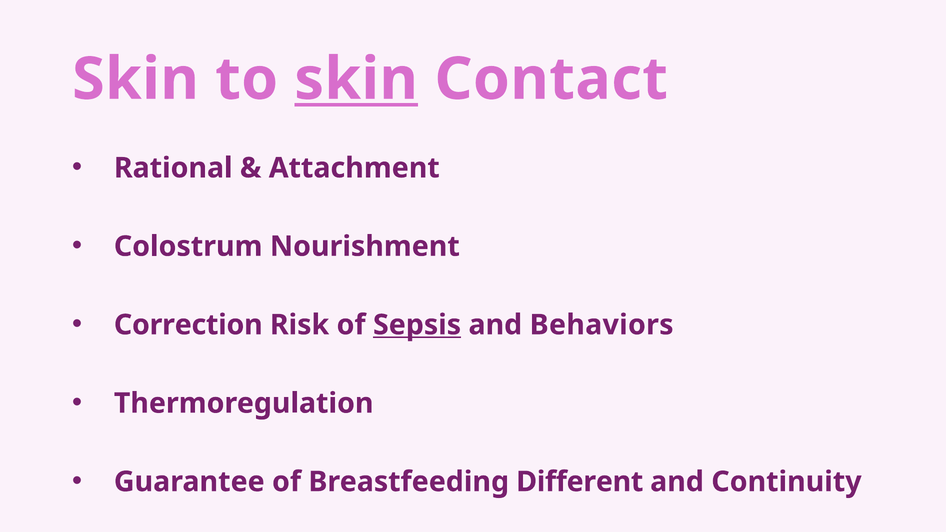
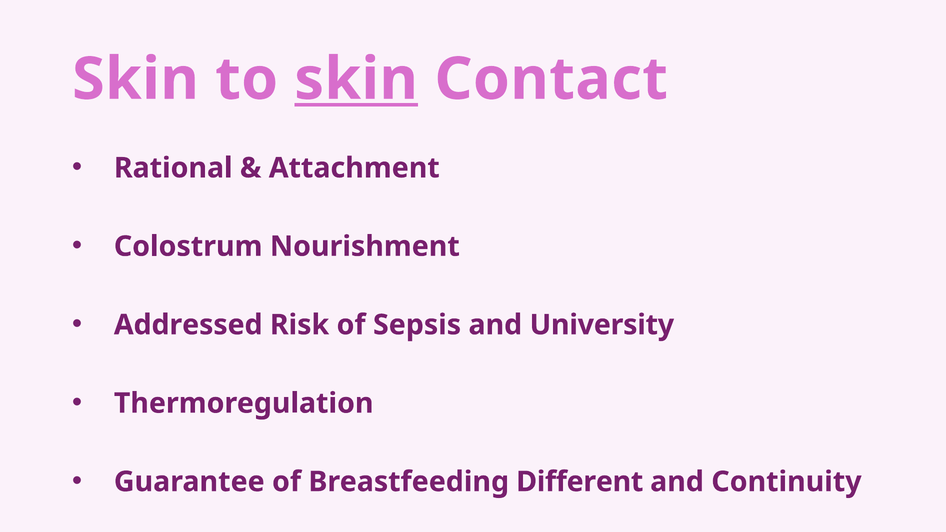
Correction: Correction -> Addressed
Sepsis underline: present -> none
Behaviors: Behaviors -> University
